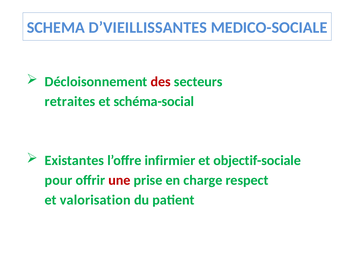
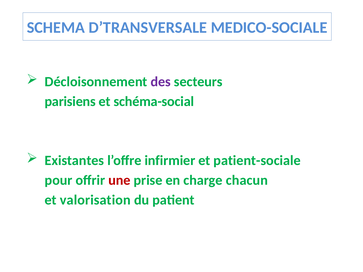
D’VIEILLISSANTES: D’VIEILLISSANTES -> D’TRANSVERSALE
des colour: red -> purple
retraites: retraites -> parisiens
objectif-sociale: objectif-sociale -> patient-sociale
respect: respect -> chacun
